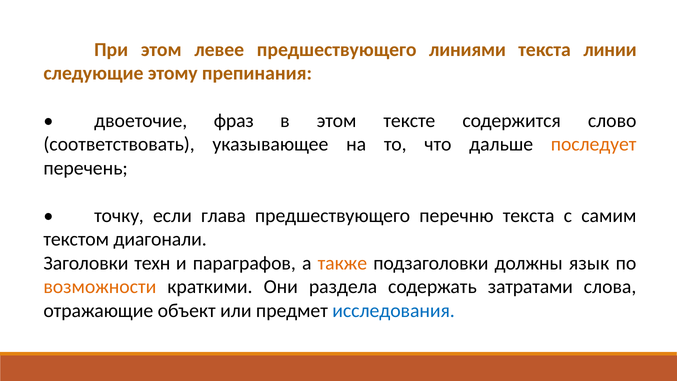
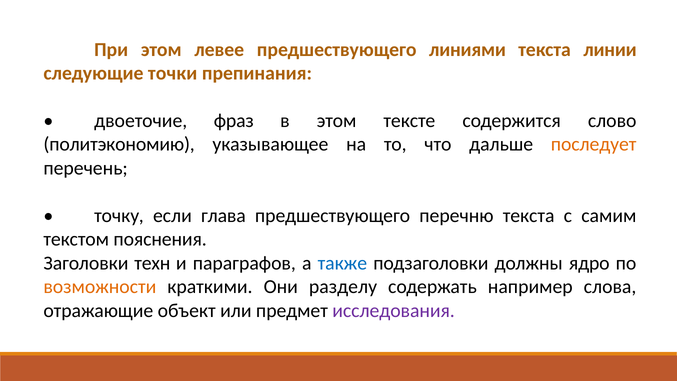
этому: этому -> точки
соответствовать: соответствовать -> политэкономию
диагонали: диагонали -> пояснения
также colour: orange -> blue
язык: язык -> ядро
раздела: раздела -> разделу
затратами: затратами -> например
исследования colour: blue -> purple
